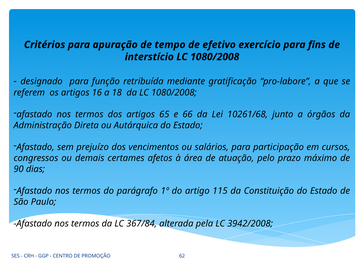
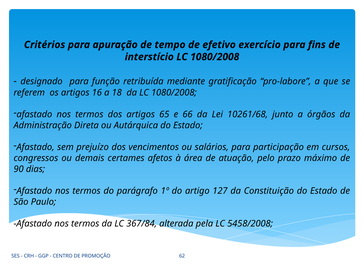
115: 115 -> 127
3942/2008: 3942/2008 -> 5458/2008
